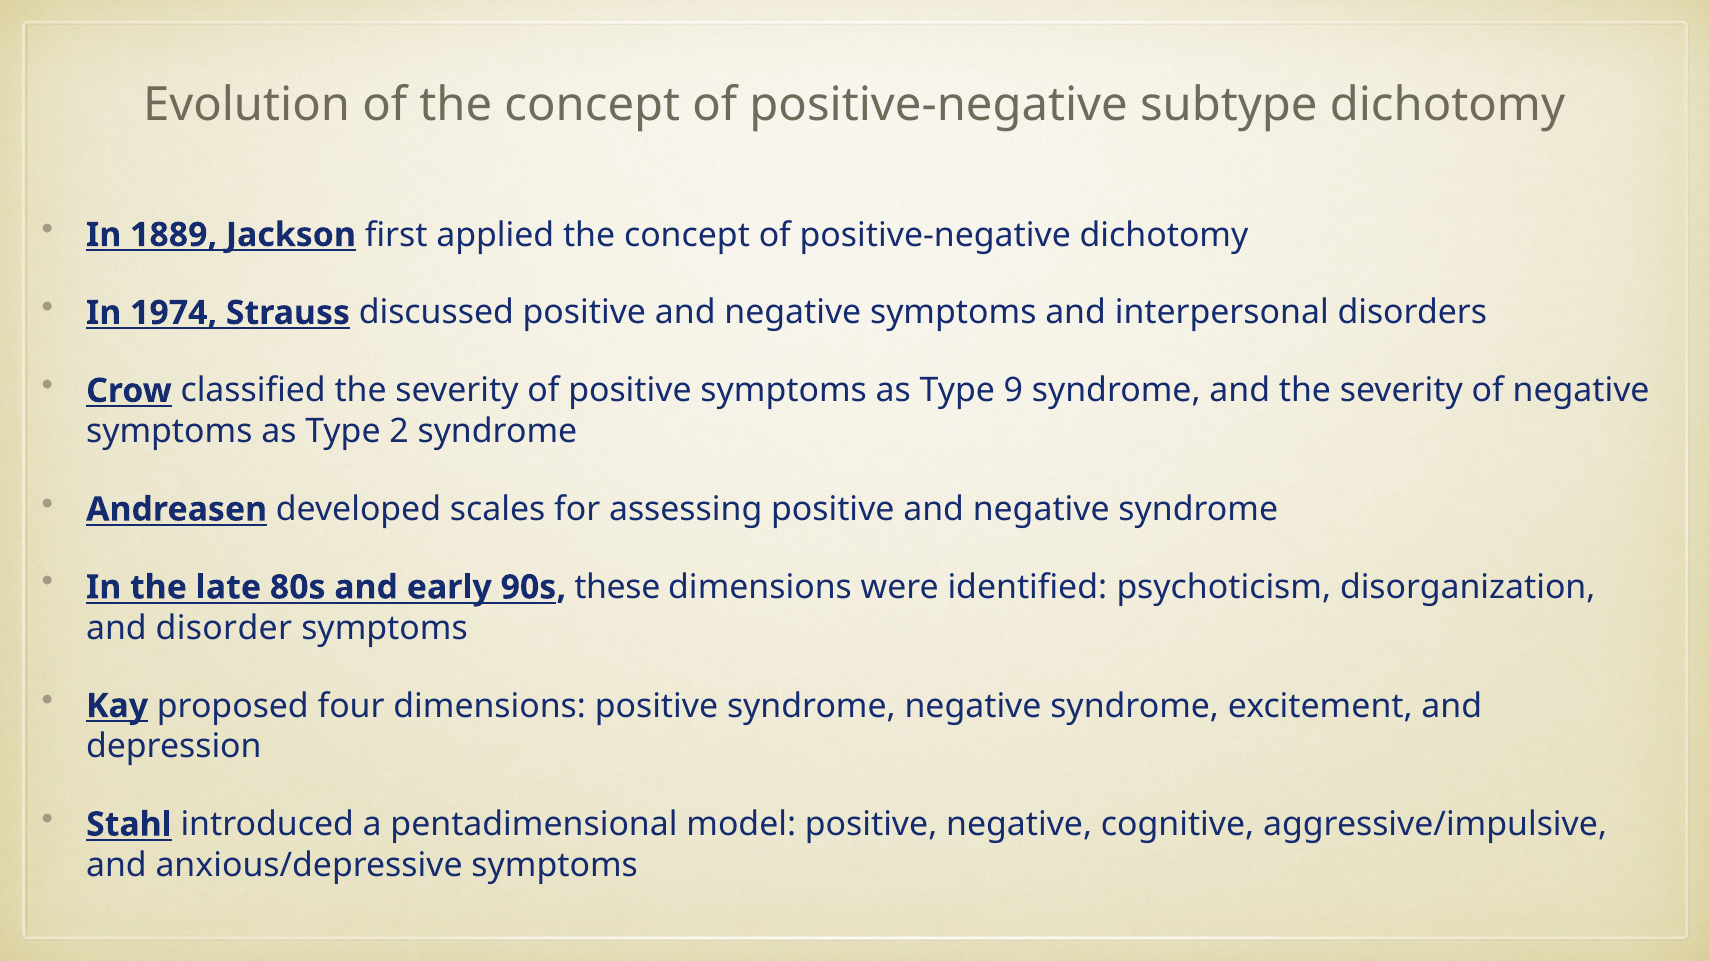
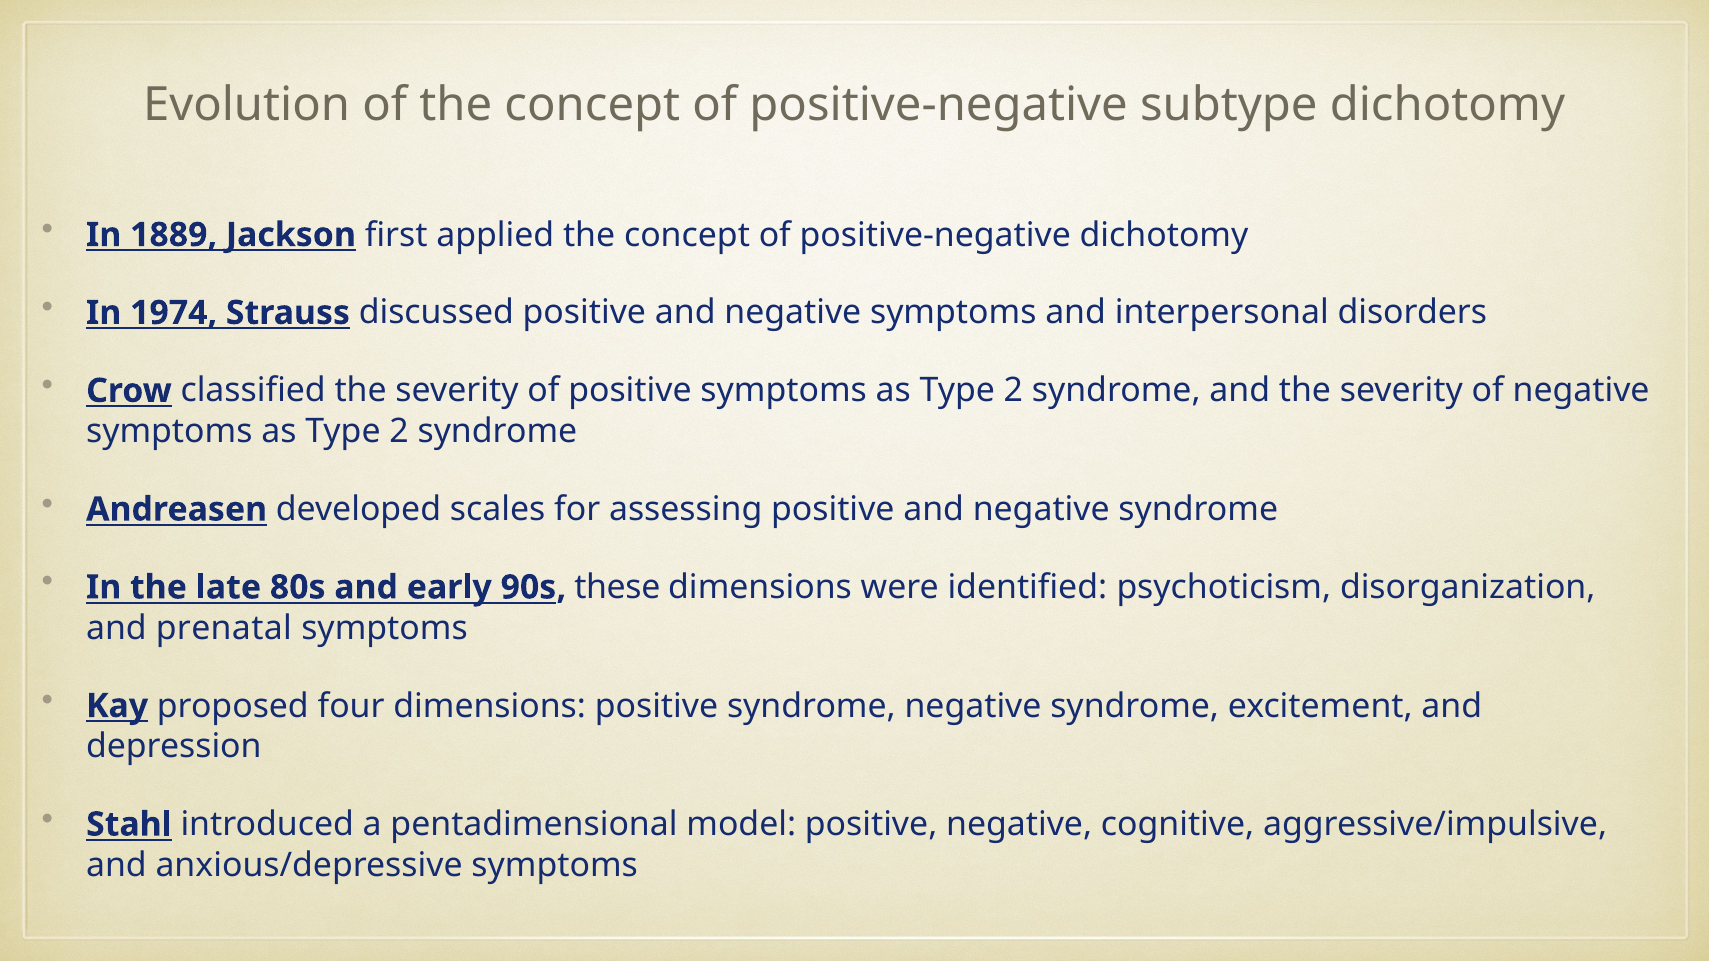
9 at (1013, 391): 9 -> 2
disorder: disorder -> prenatal
